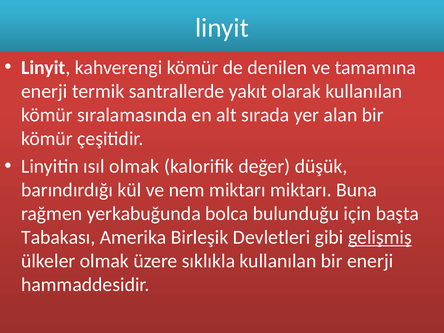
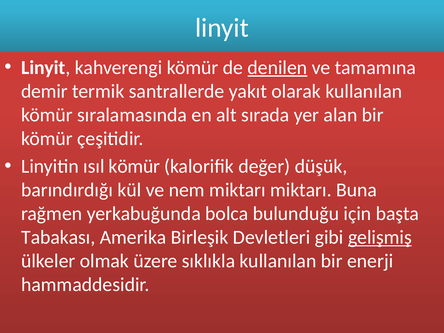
denilen underline: none -> present
enerji at (44, 91): enerji -> demir
ısıl olmak: olmak -> kömür
